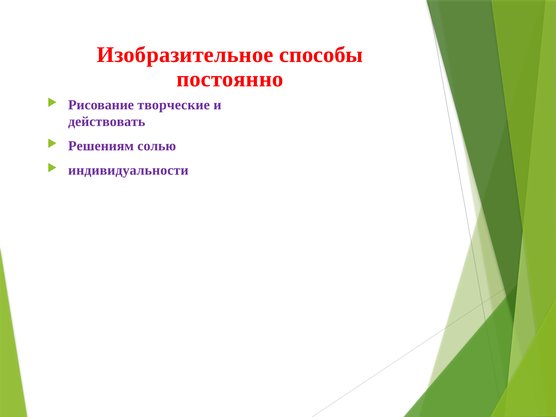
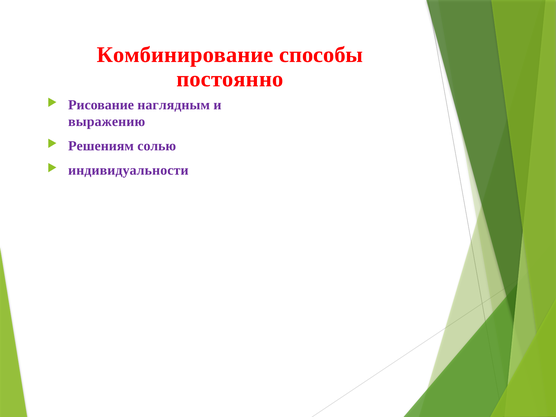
Изобразительное: Изобразительное -> Комбинирование
творческие: творческие -> наглядным
действовать: действовать -> выражению
